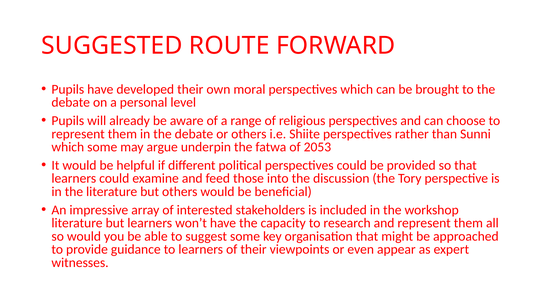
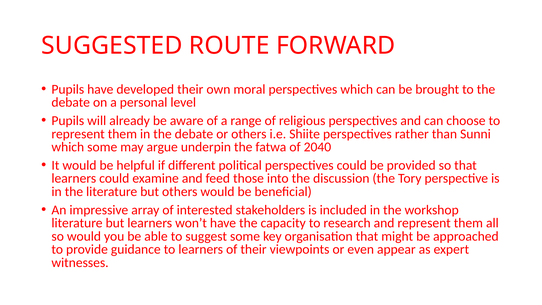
2053: 2053 -> 2040
